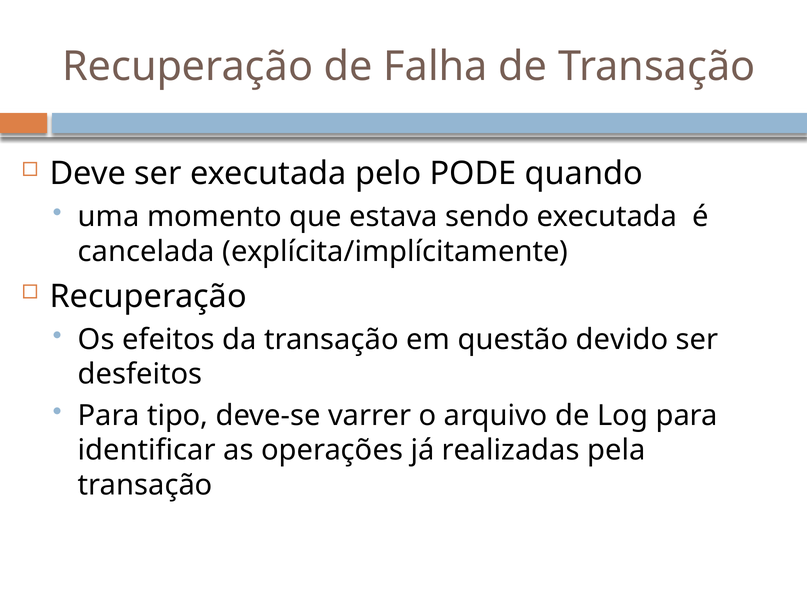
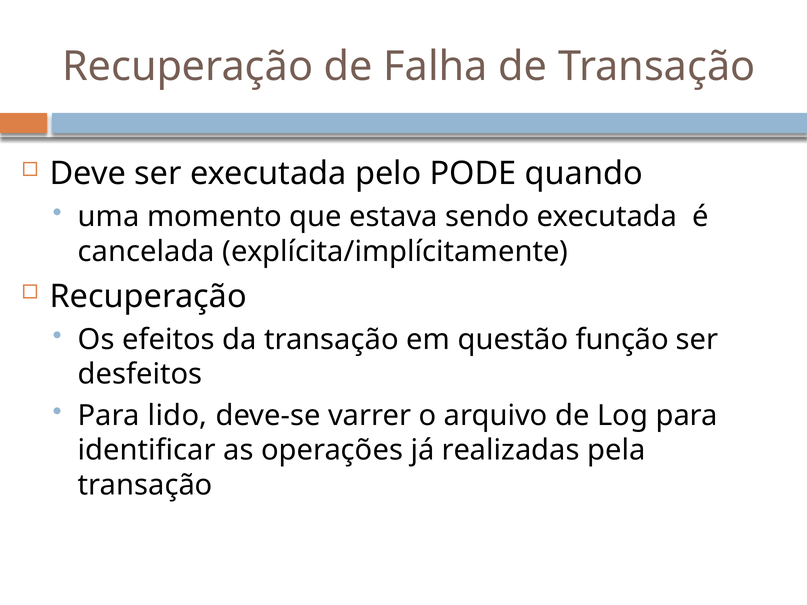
devido: devido -> função
tipo: tipo -> lido
